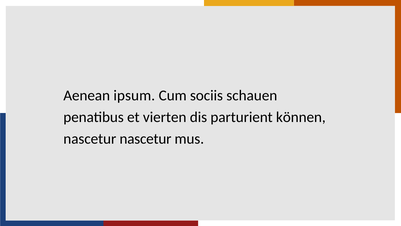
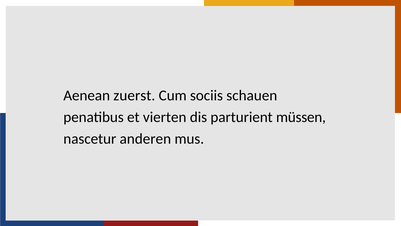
ipsum: ipsum -> zuerst
können: können -> müssen
nascetur nascetur: nascetur -> anderen
